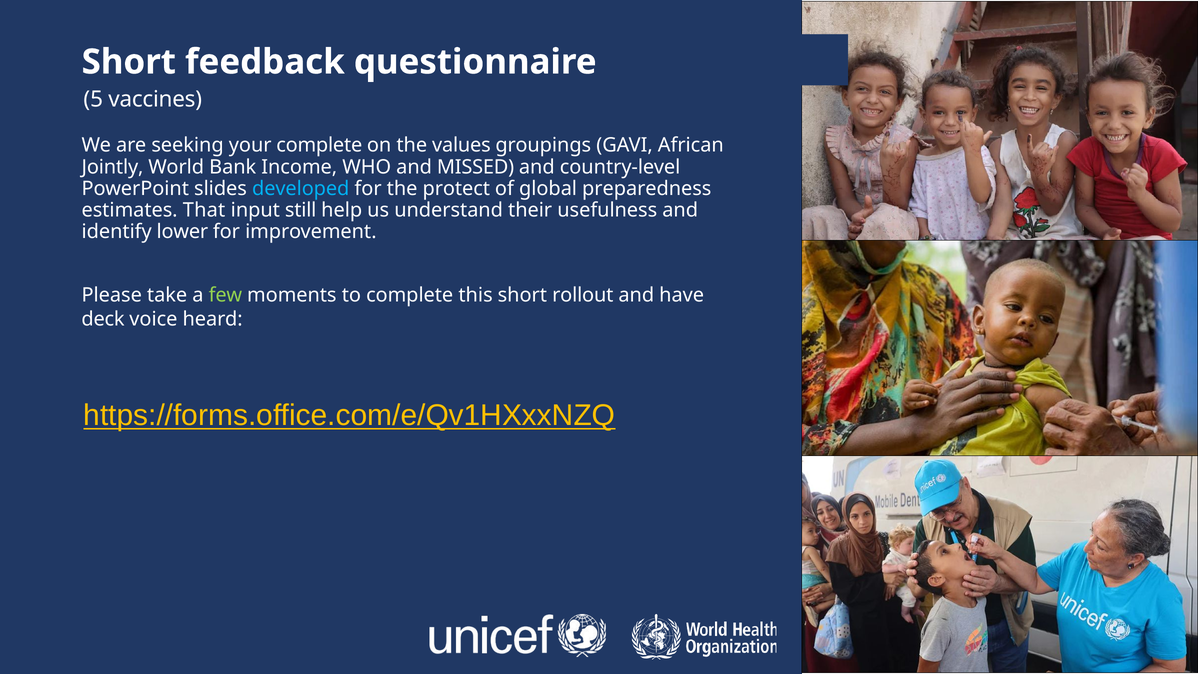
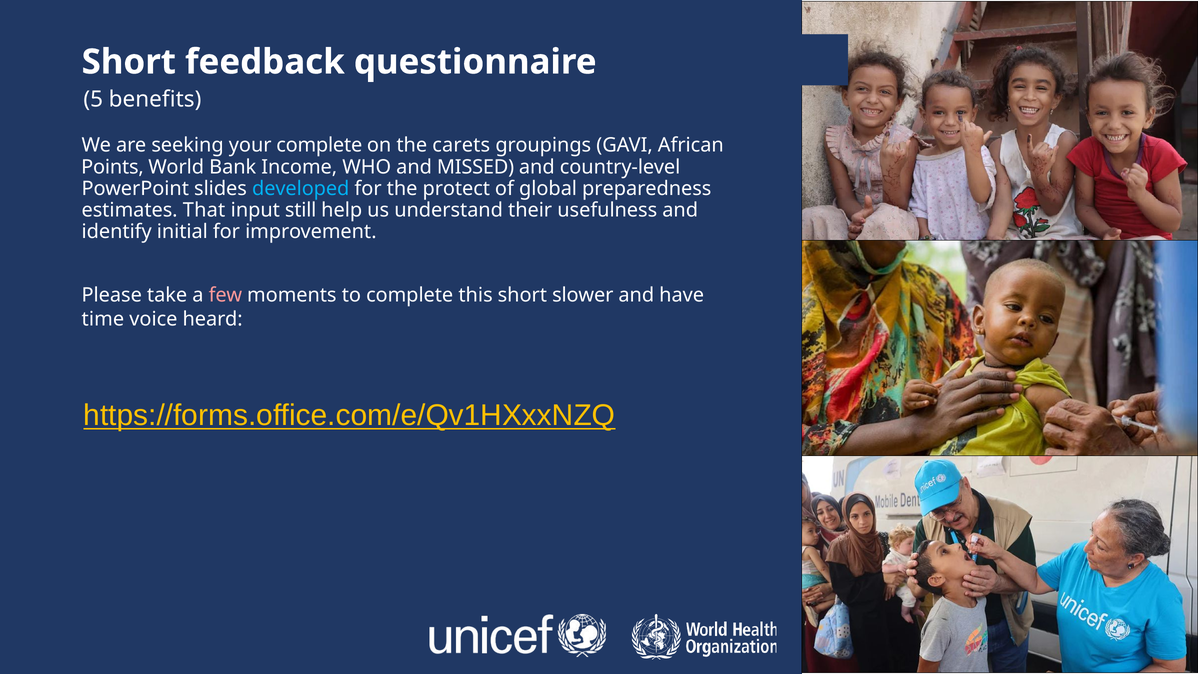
vaccines: vaccines -> benefits
values: values -> carets
Jointly: Jointly -> Points
lower: lower -> initial
few colour: light green -> pink
rollout: rollout -> slower
deck: deck -> time
